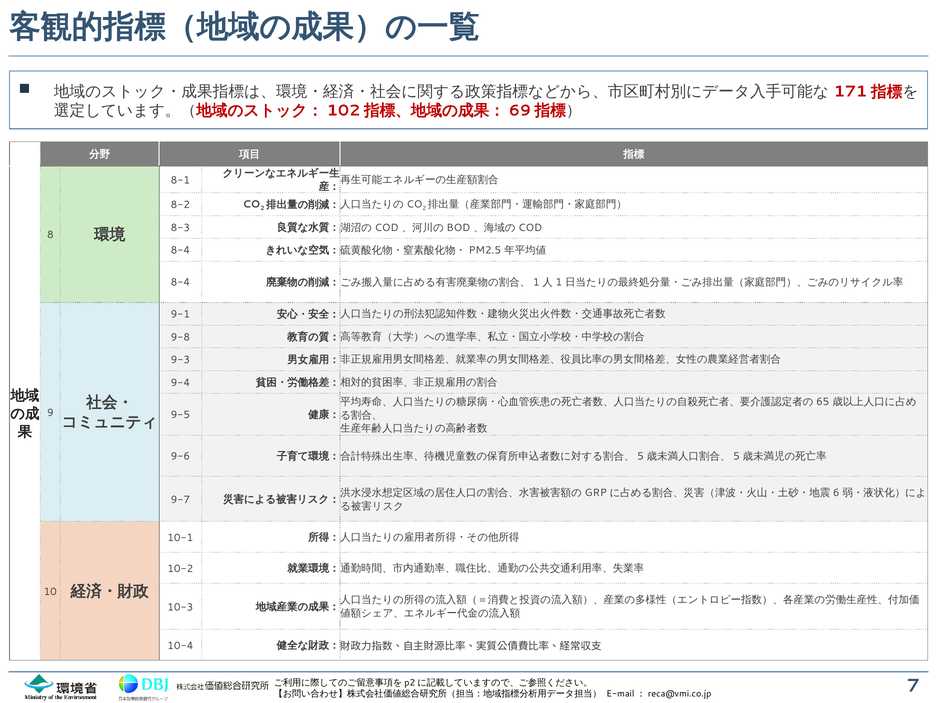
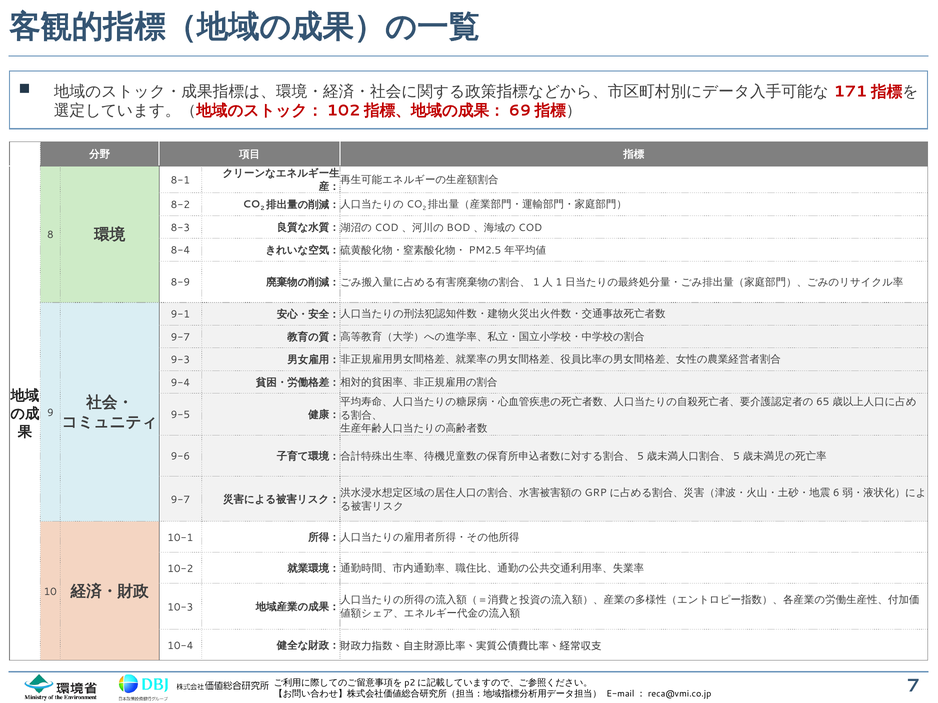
8-4 at (180, 283): 8-4 -> 8-9
9-8 at (180, 337): 9-8 -> 9-7
